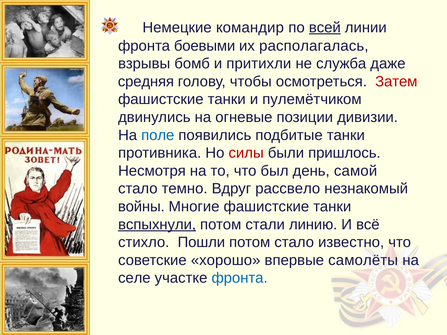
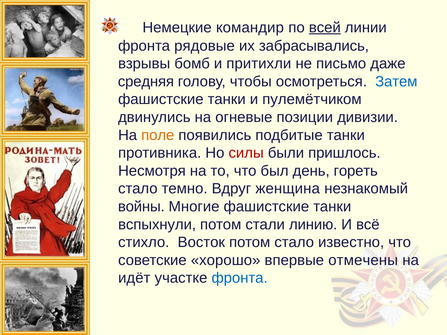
боевыми: боевыми -> рядовые
располагалась: располагалась -> забрасывались
служба: служба -> письмо
Затем colour: red -> blue
поле colour: blue -> orange
самой: самой -> гореть
рассвело: рассвело -> женщина
вспыхнули underline: present -> none
Пошли: Пошли -> Восток
самолёты: самолёты -> отмечены
селе: селе -> идёт
